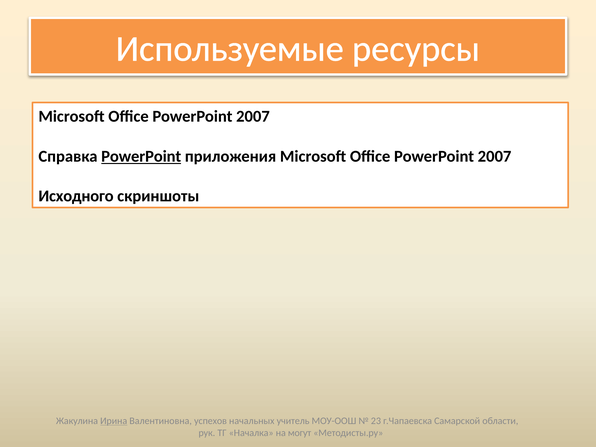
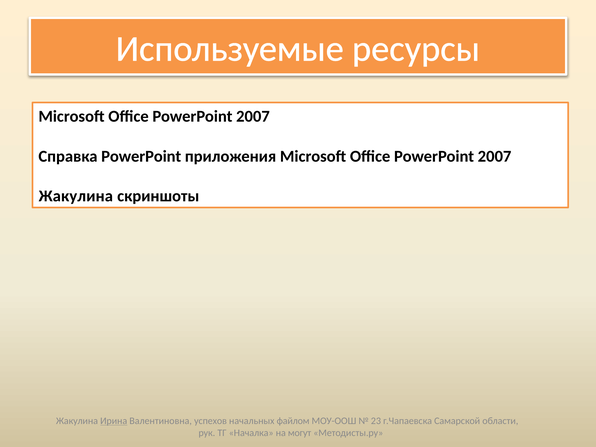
PowerPoint at (141, 156) underline: present -> none
Исходного at (76, 196): Исходного -> Жакулина
учитель: учитель -> файлом
